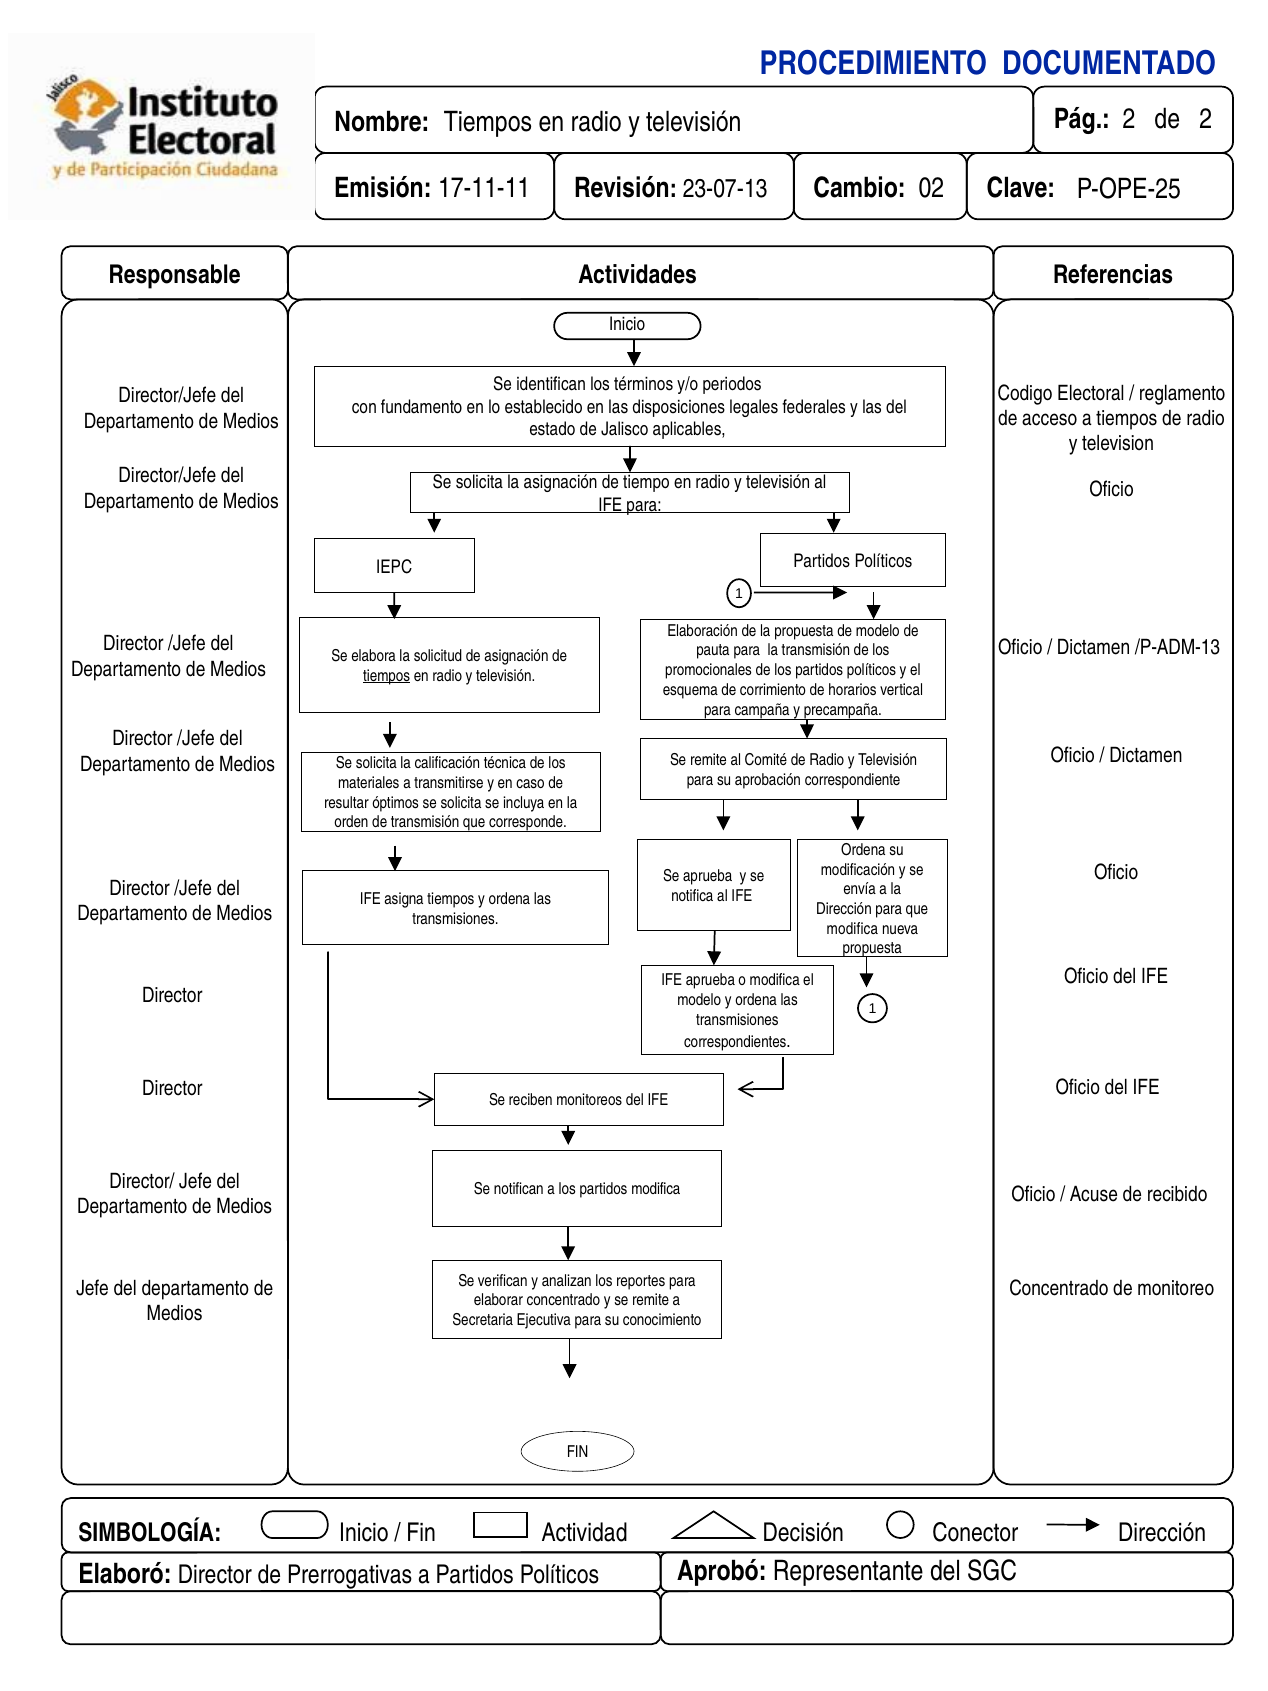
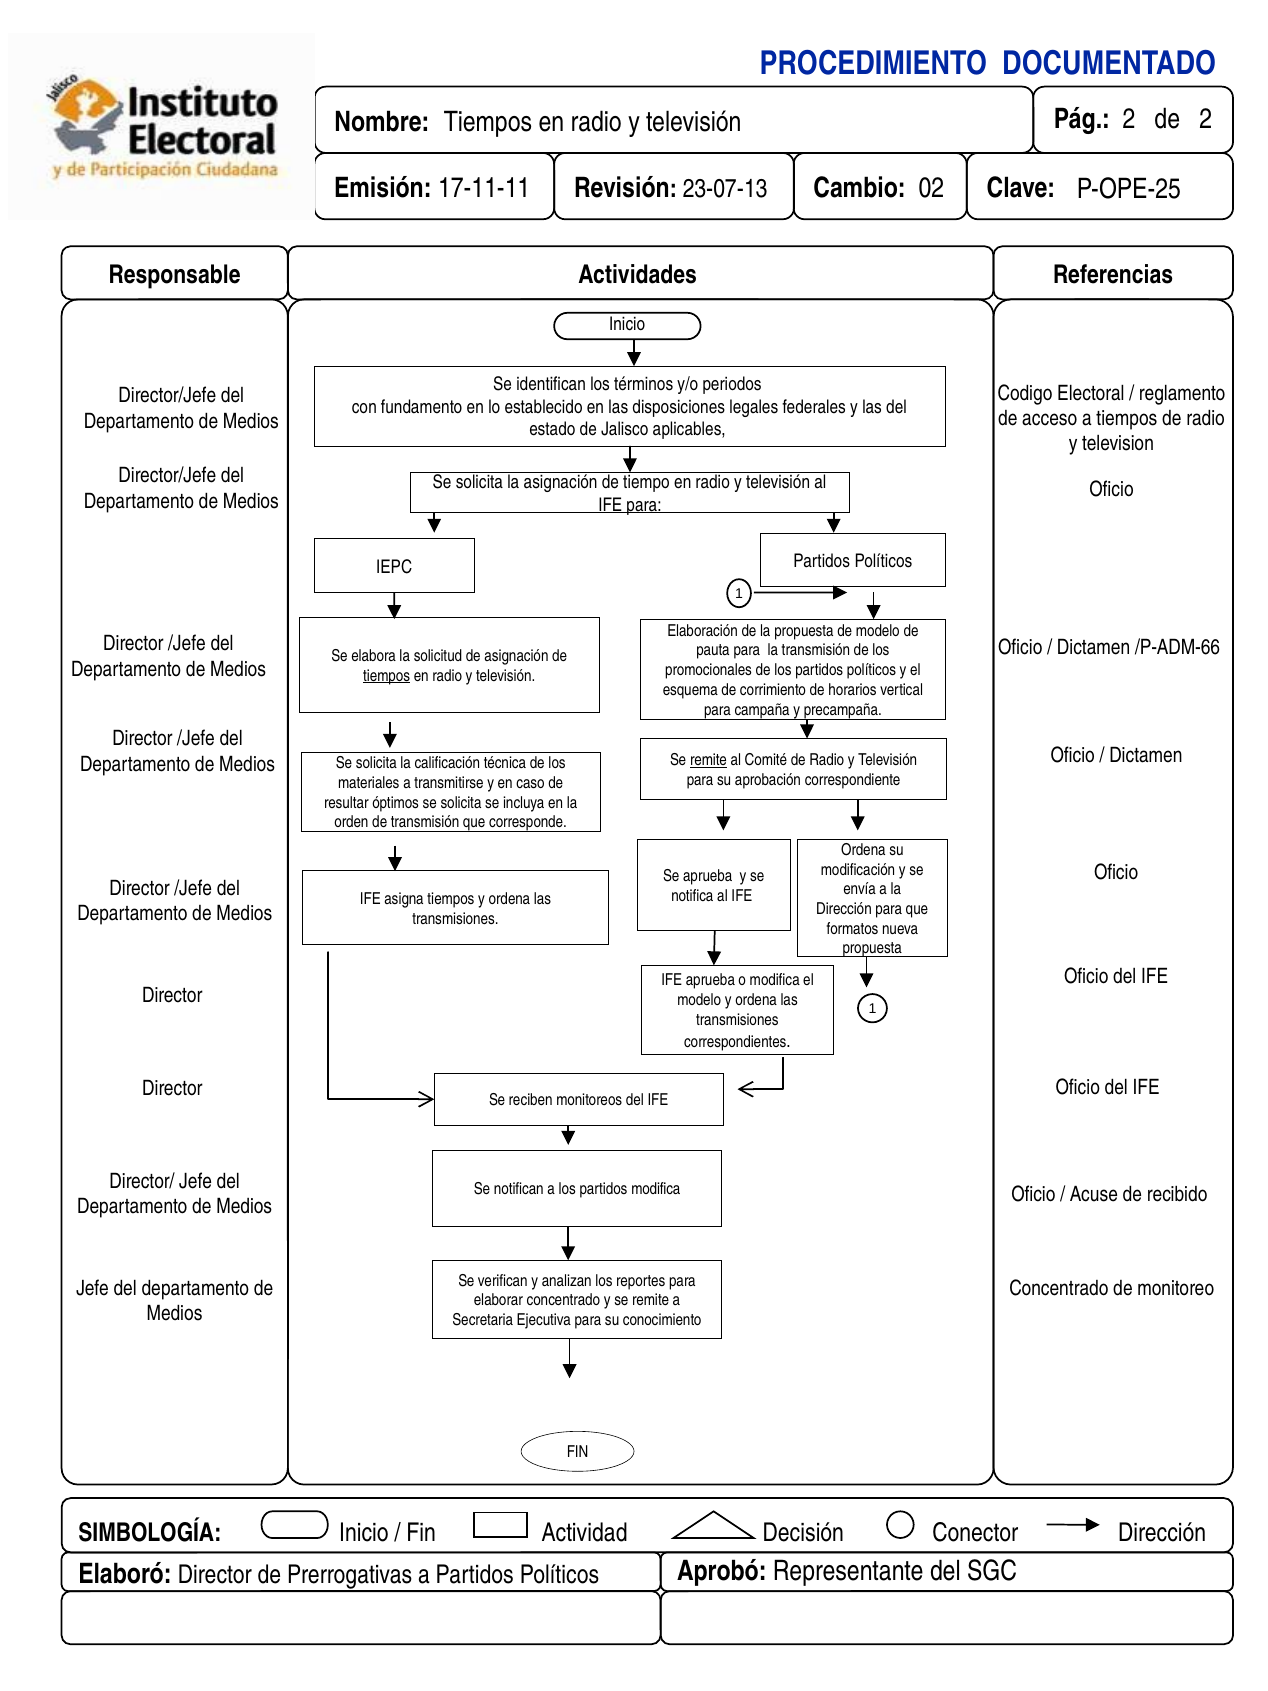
/P-ADM-13: /P-ADM-13 -> /P-ADM-66
remite at (708, 760) underline: none -> present
modifica at (852, 929): modifica -> formatos
